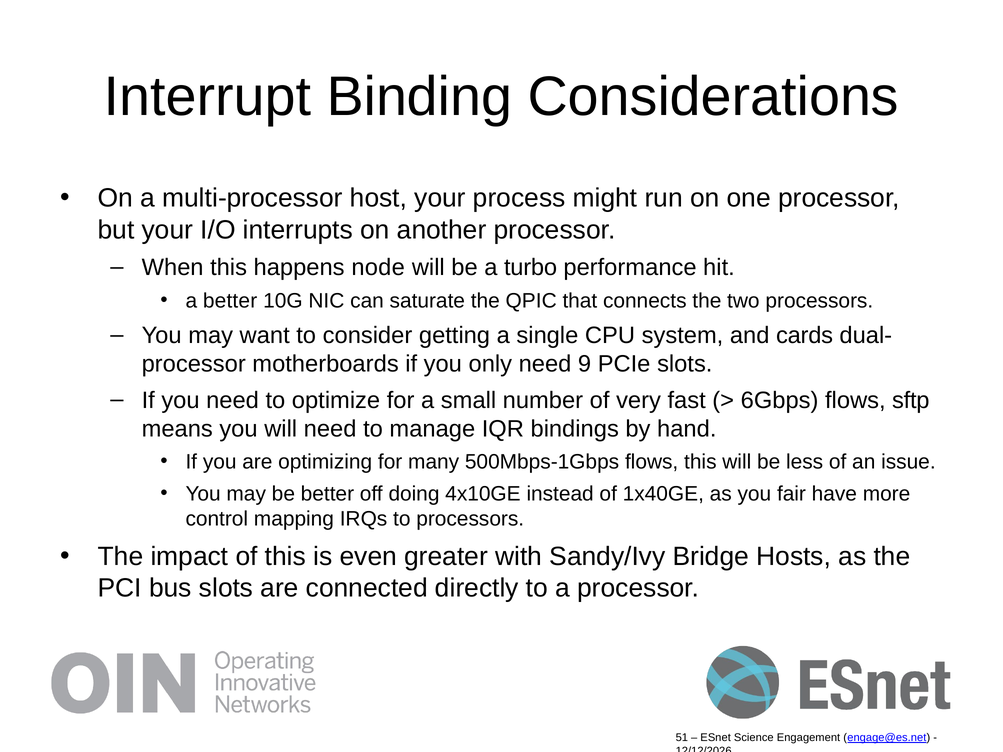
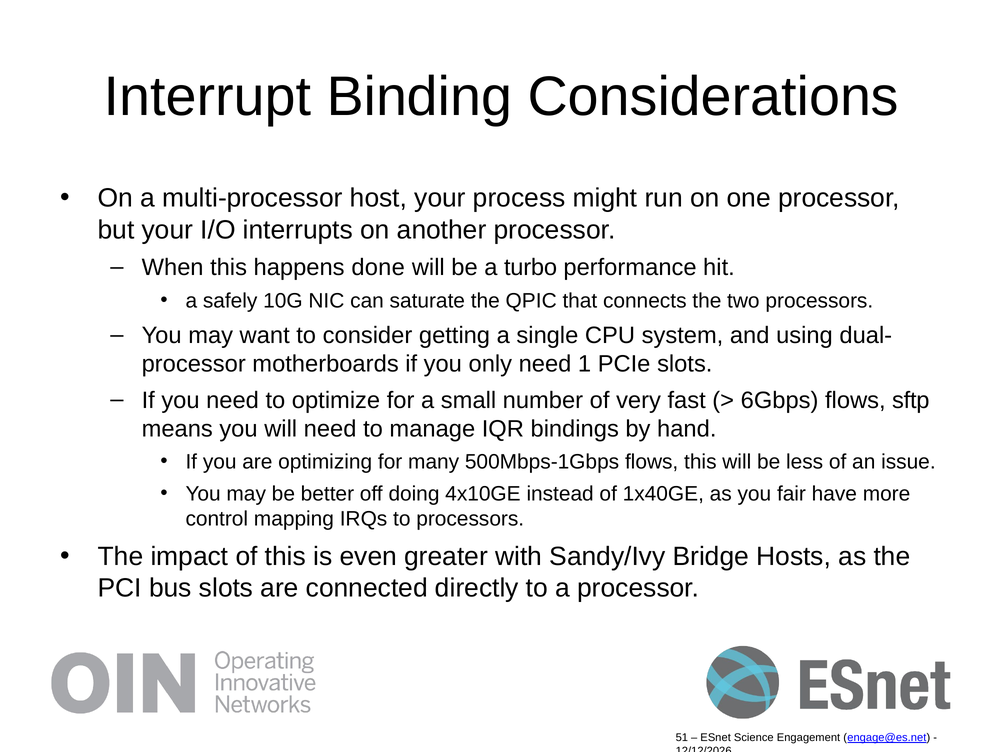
node: node -> done
a better: better -> safely
cards: cards -> using
9: 9 -> 1
